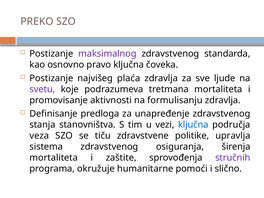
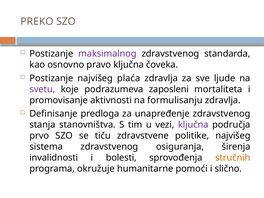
tretmana: tretmana -> zaposleni
ključna at (193, 125) colour: blue -> purple
veza: veza -> prvo
politike upravlja: upravlja -> najvišeg
mortaliteta at (54, 158): mortaliteta -> invalidnosti
zaštite: zaštite -> bolesti
stručnih colour: purple -> orange
